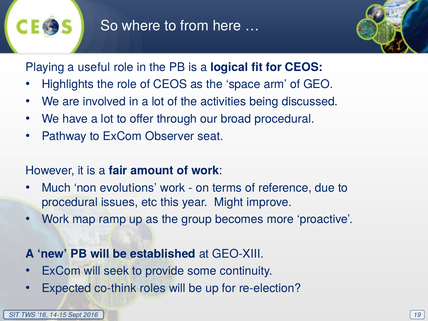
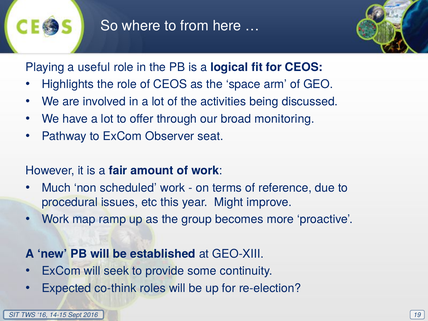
broad procedural: procedural -> monitoring
evolutions: evolutions -> scheduled
